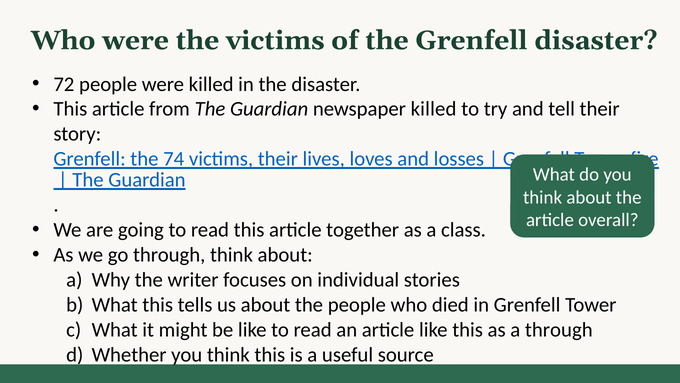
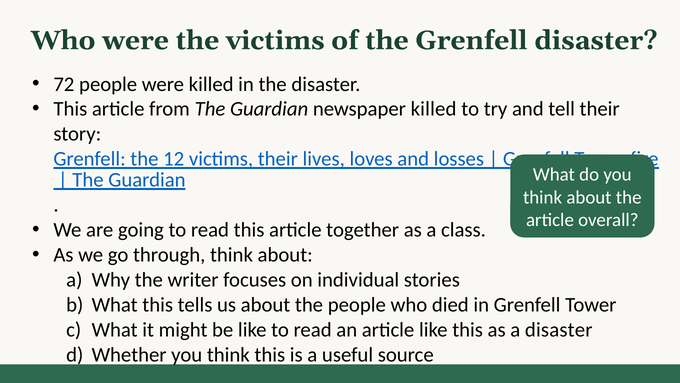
74: 74 -> 12
a through: through -> disaster
